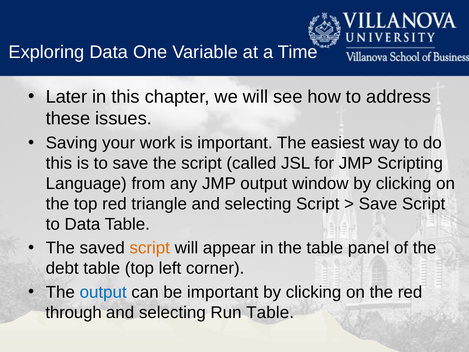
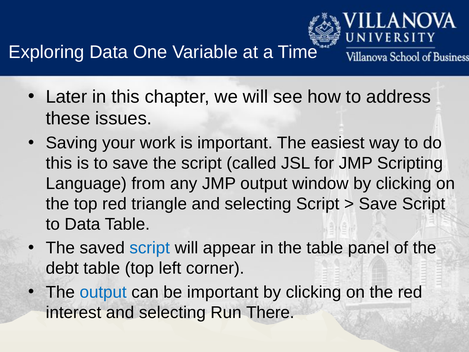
script at (150, 248) colour: orange -> blue
through: through -> interest
Run Table: Table -> There
